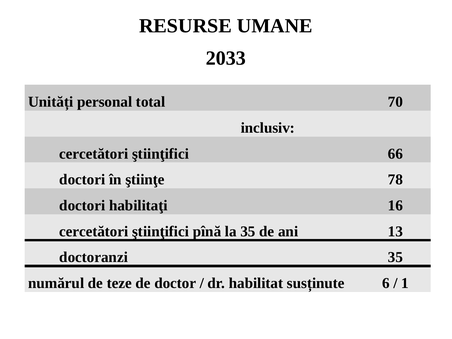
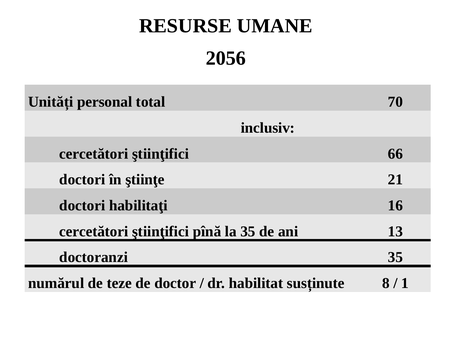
2033: 2033 -> 2056
78: 78 -> 21
6: 6 -> 8
